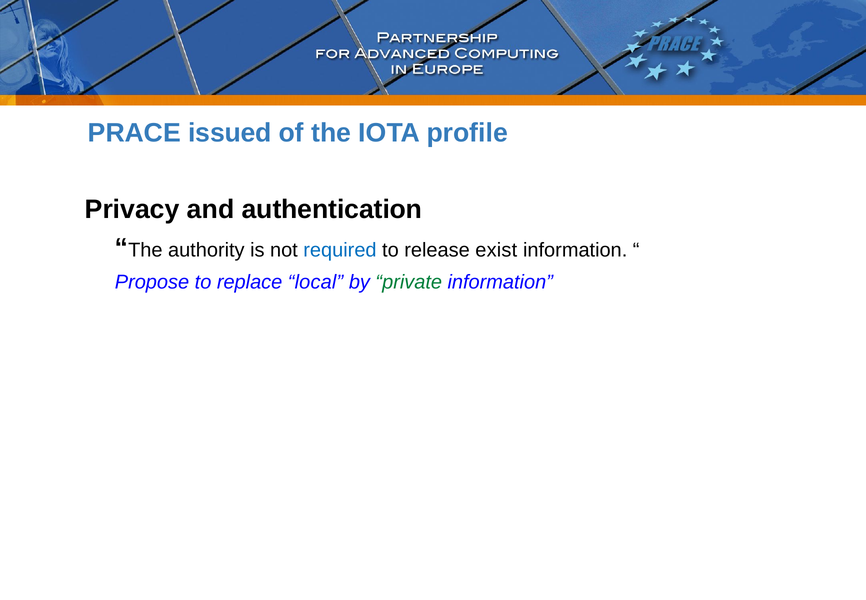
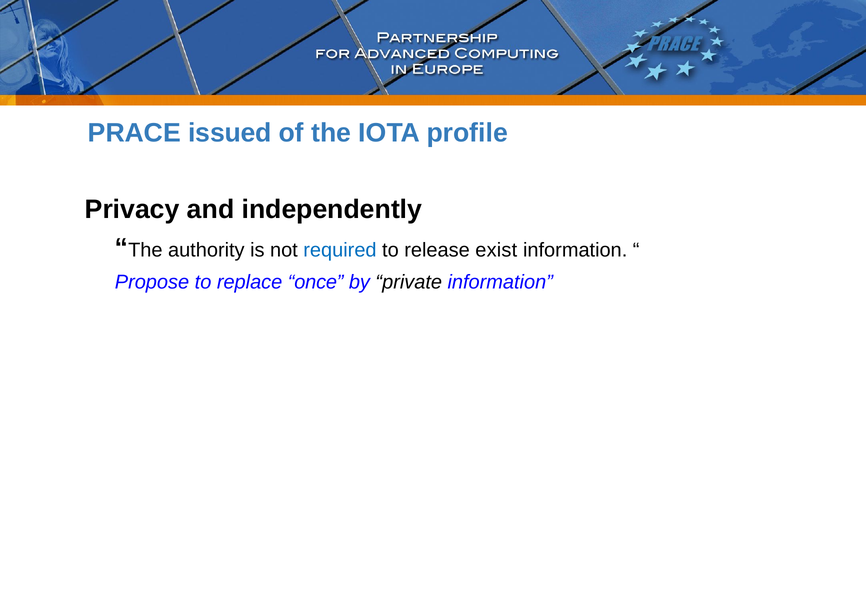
authentication: authentication -> independently
local: local -> once
private colour: green -> black
